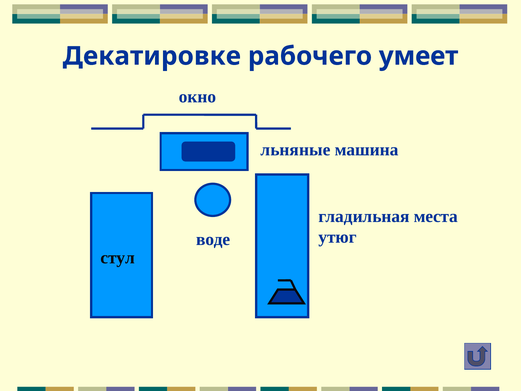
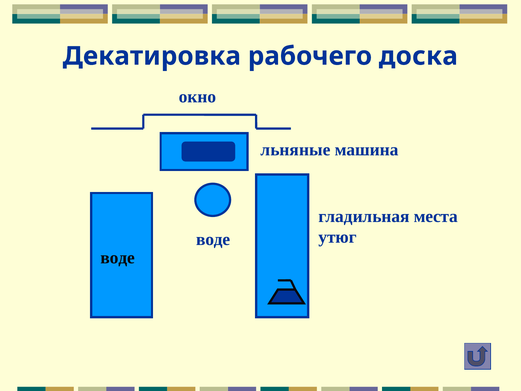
Декатировке: Декатировке -> Декатировка
умеет: умеет -> доска
стул at (118, 258): стул -> воде
